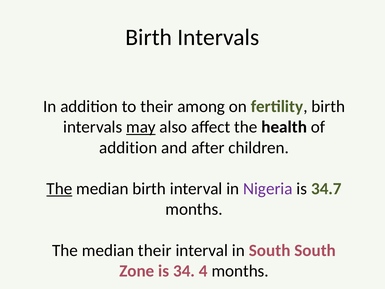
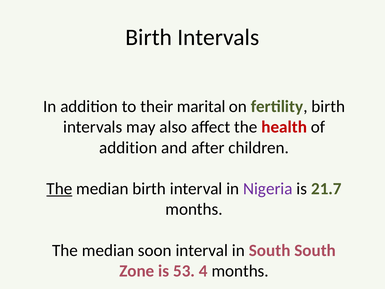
among: among -> marital
may underline: present -> none
health colour: black -> red
34.7: 34.7 -> 21.7
median their: their -> soon
34: 34 -> 53
